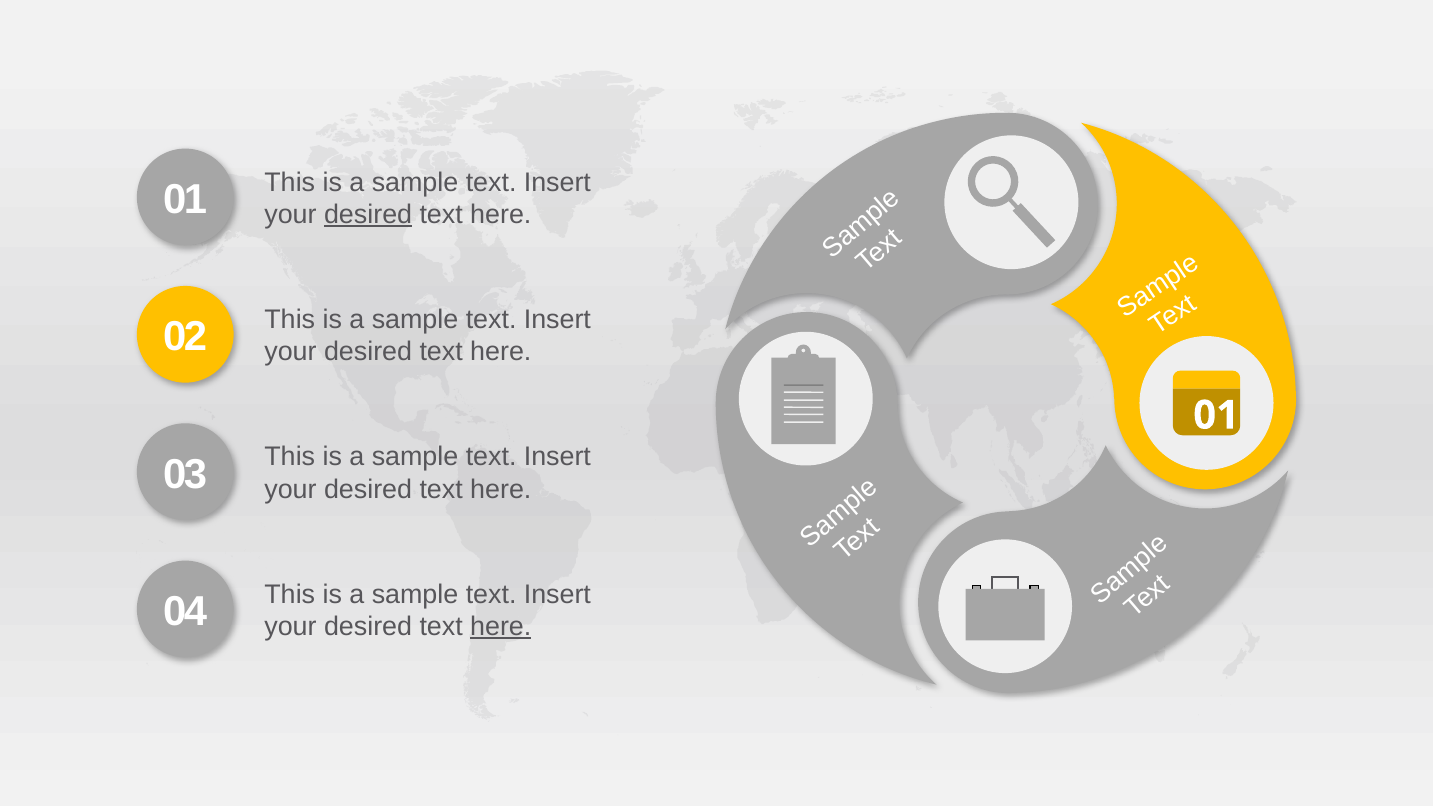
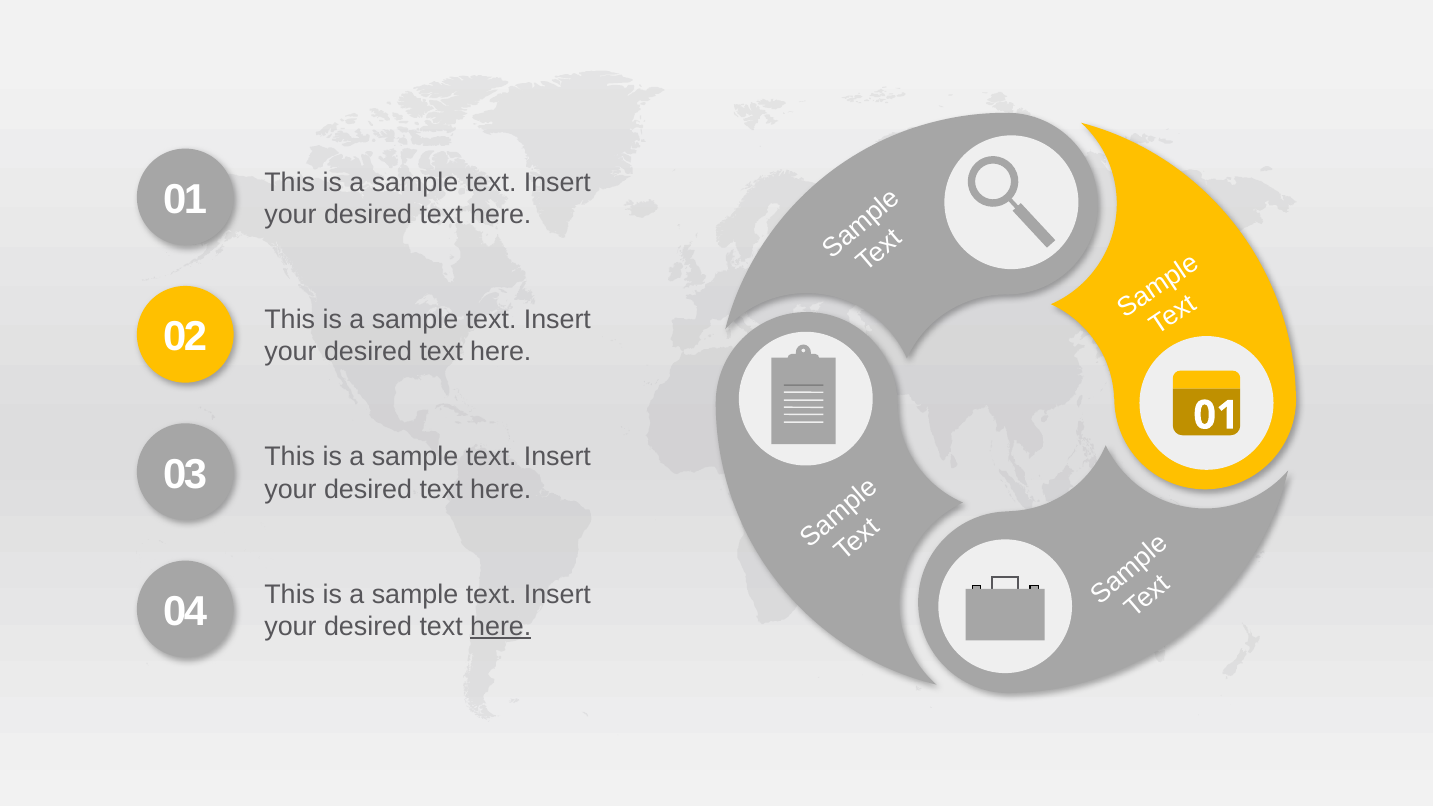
desired at (368, 215) underline: present -> none
